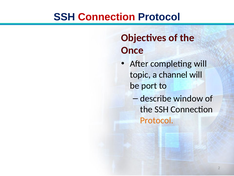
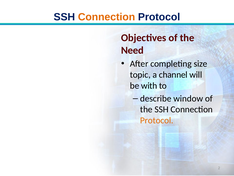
Connection at (107, 17) colour: red -> orange
Once: Once -> Need
completing will: will -> size
port: port -> with
